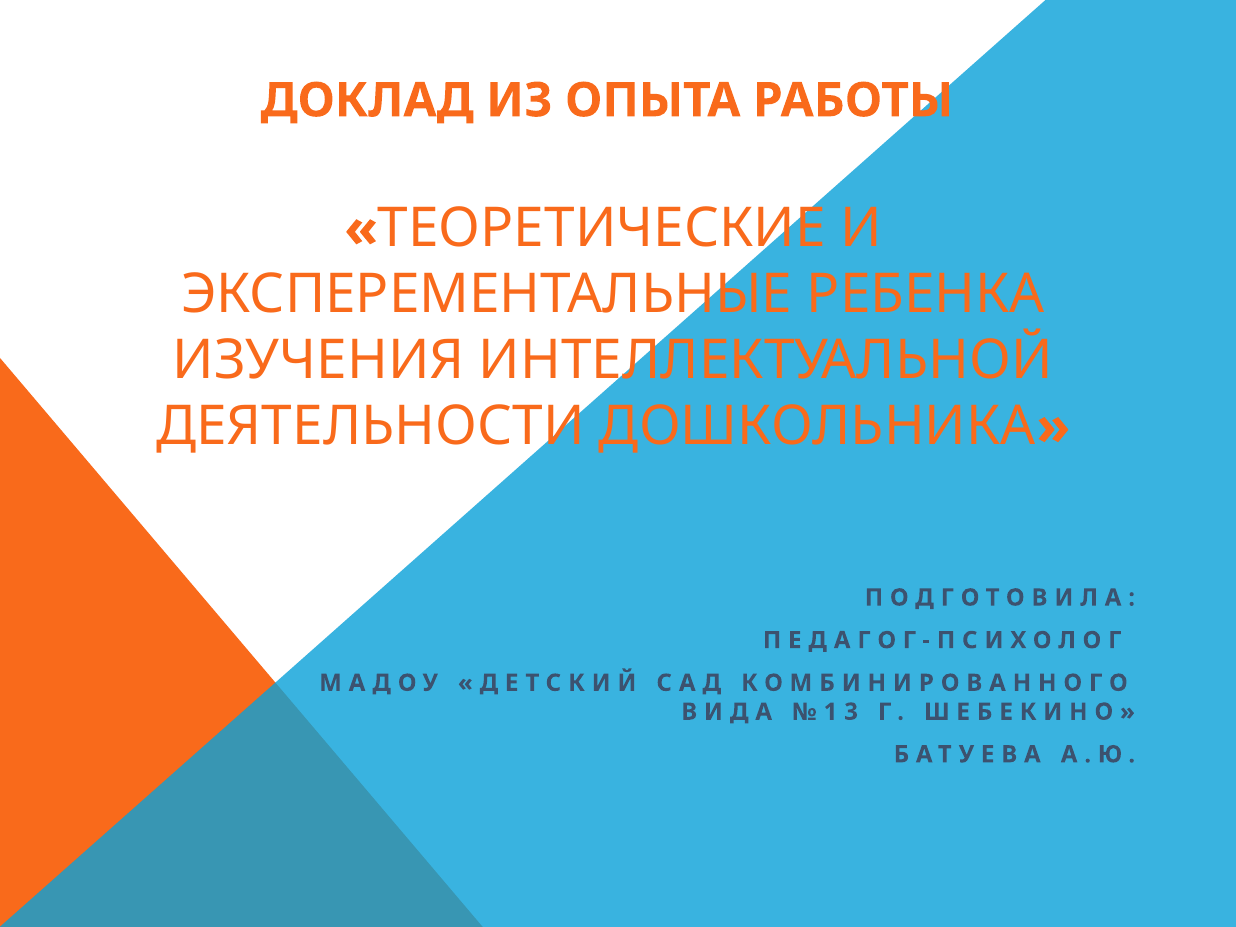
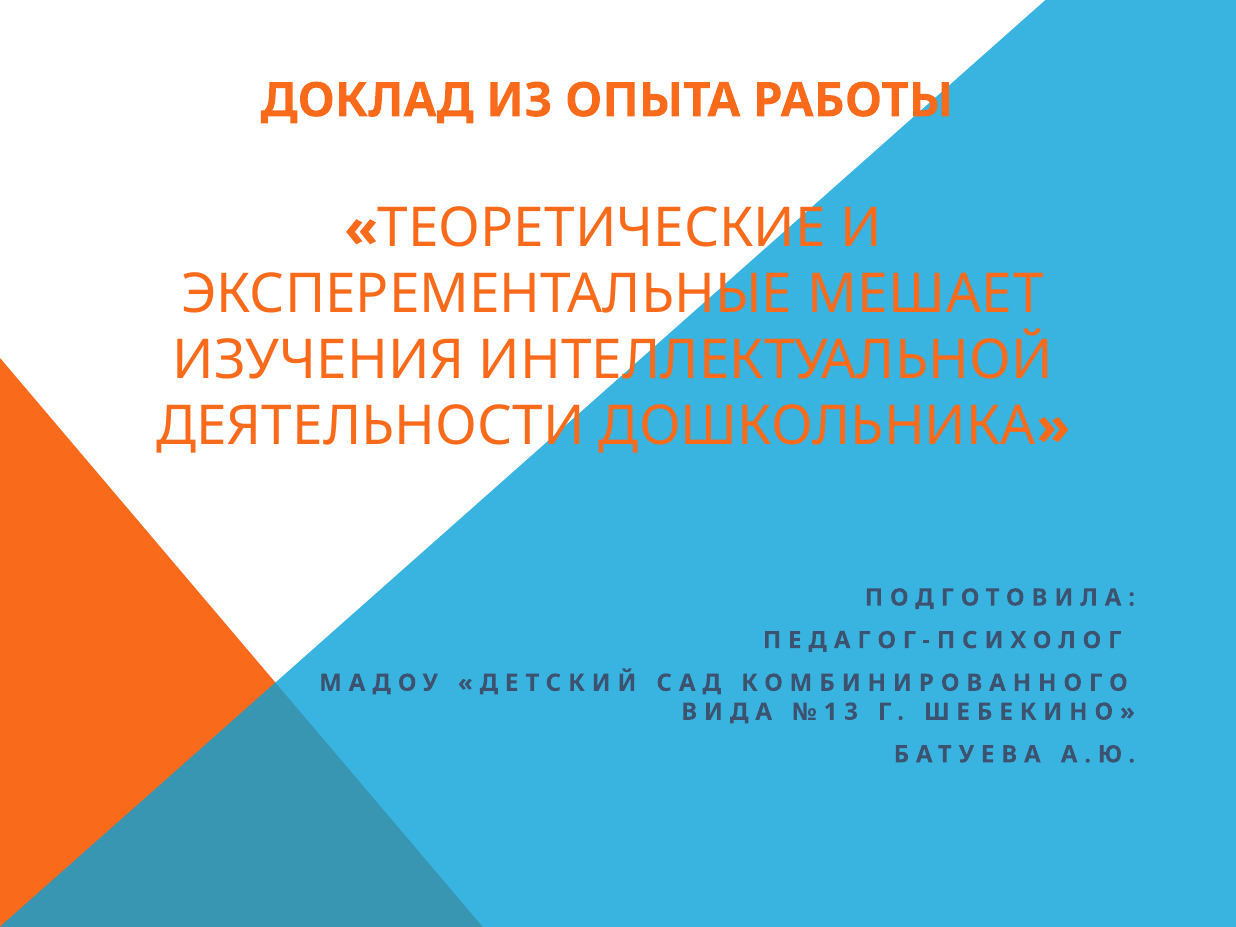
РЕБЕНКА: РЕБЕНКА -> МЕШАЕТ
